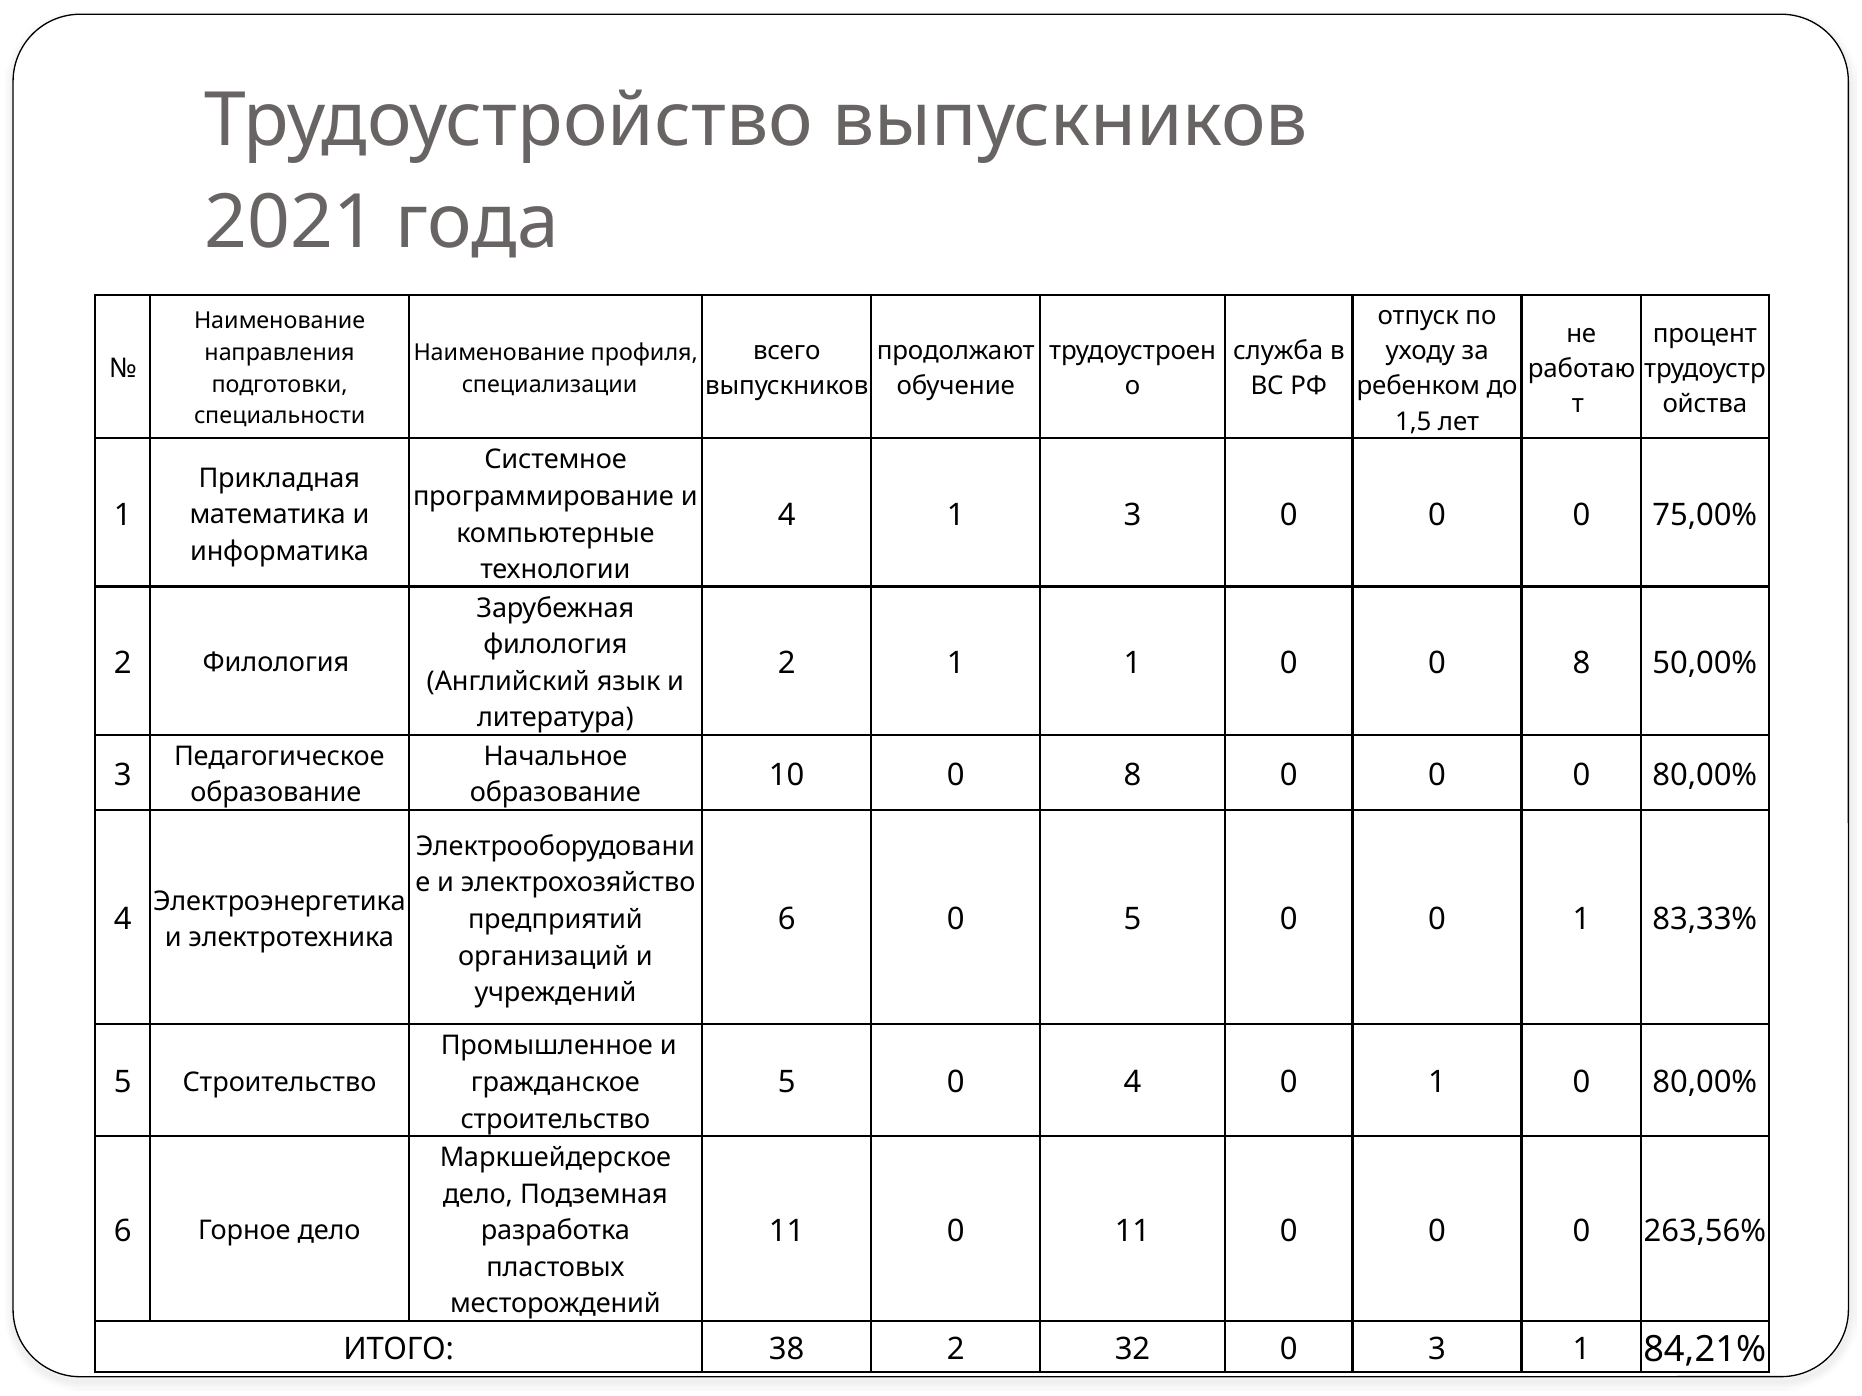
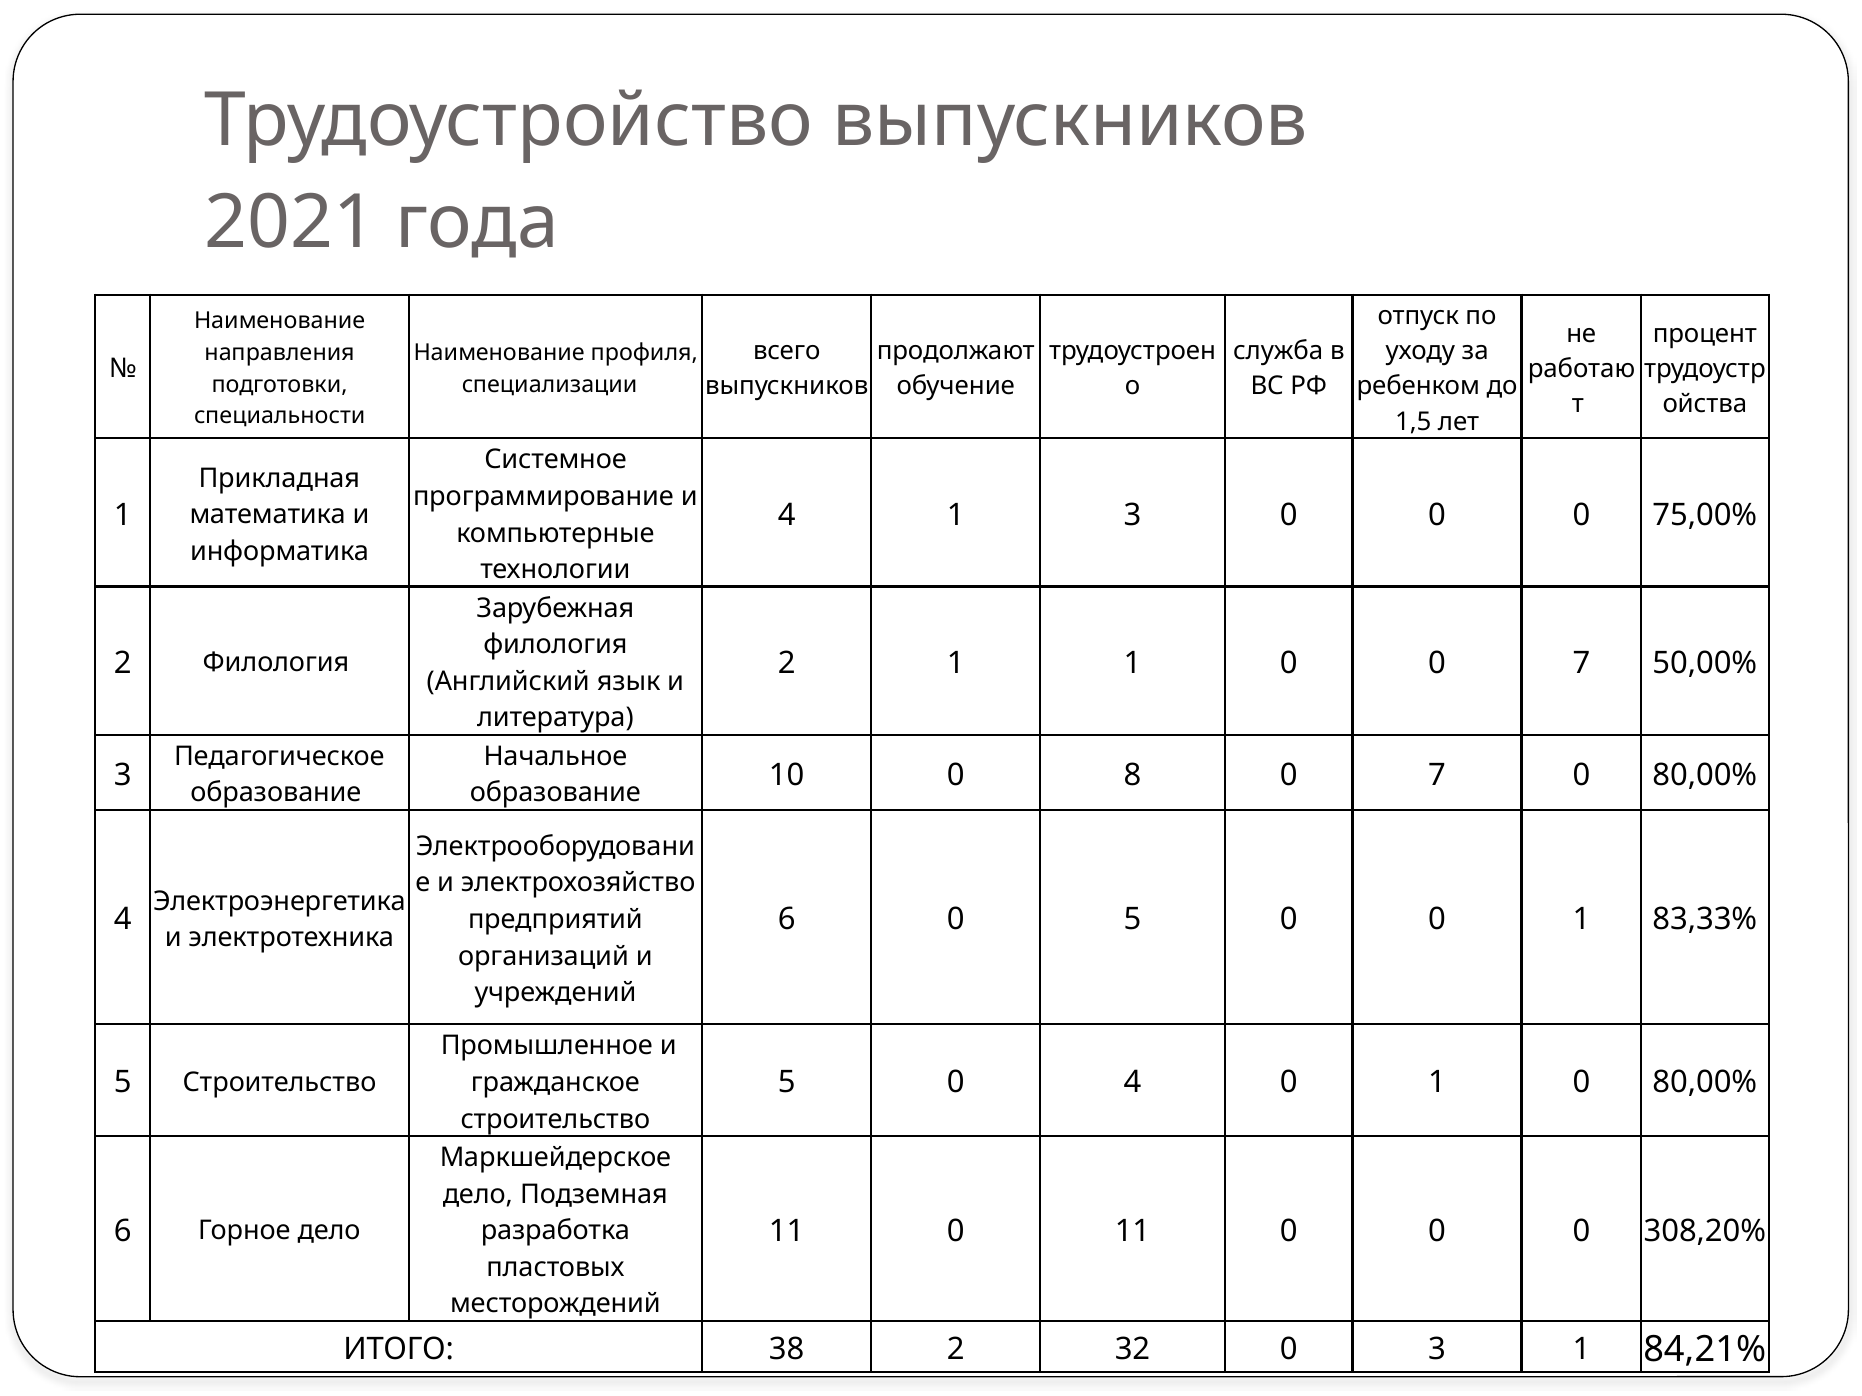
0 0 8: 8 -> 7
8 0 0: 0 -> 7
263,56%: 263,56% -> 308,20%
